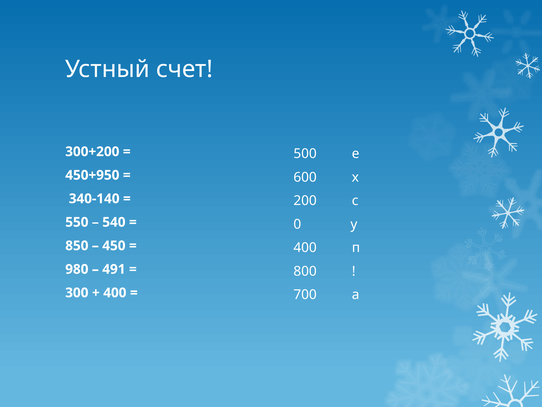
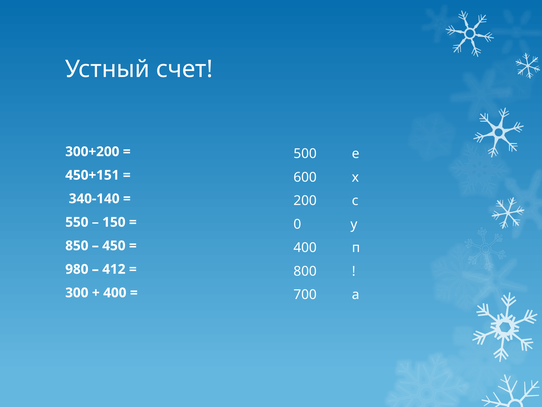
450+950: 450+950 -> 450+151
540: 540 -> 150
491: 491 -> 412
